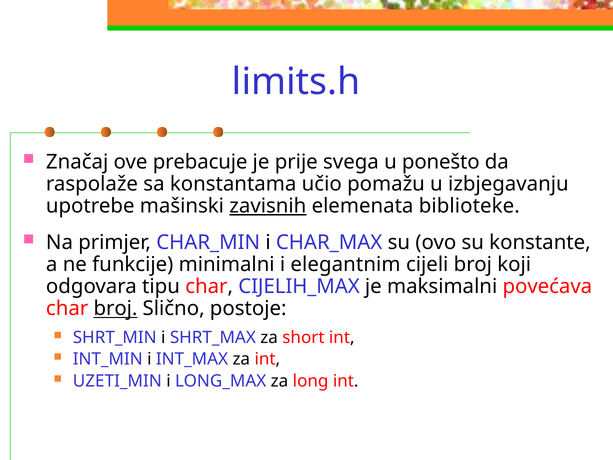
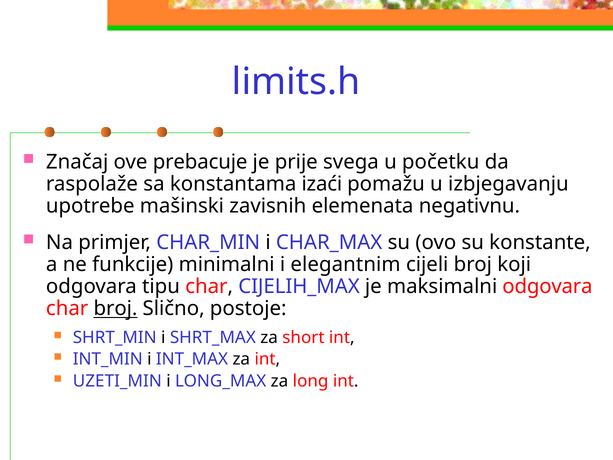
ponešto: ponešto -> početku
učio: učio -> izaći
zavisnih underline: present -> none
biblioteke: biblioteke -> negativnu
maksimalni povećava: povećava -> odgovara
